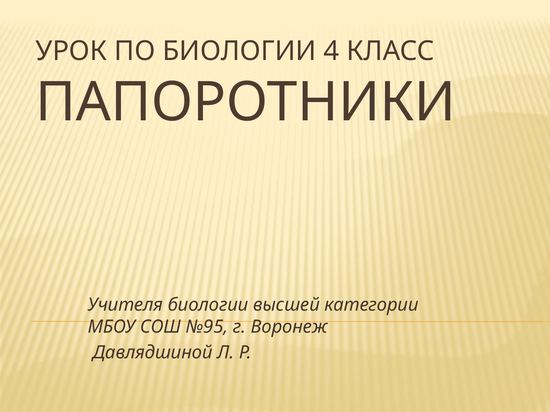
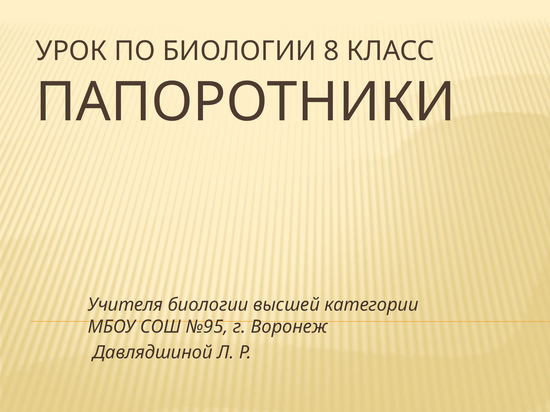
4: 4 -> 8
